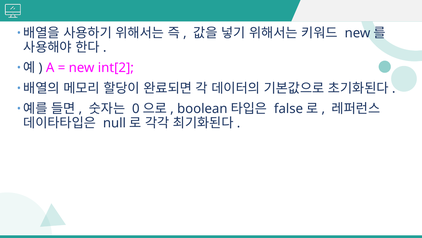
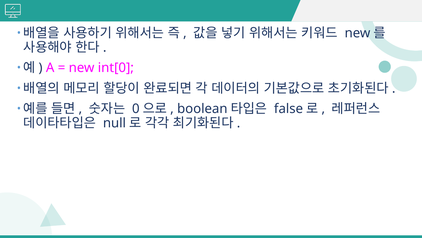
int[2: int[2 -> int[0
